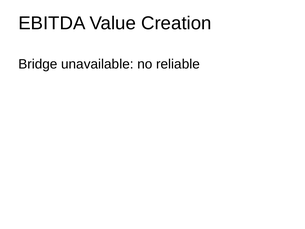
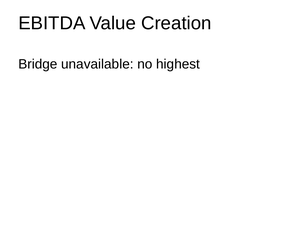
reliable: reliable -> highest
